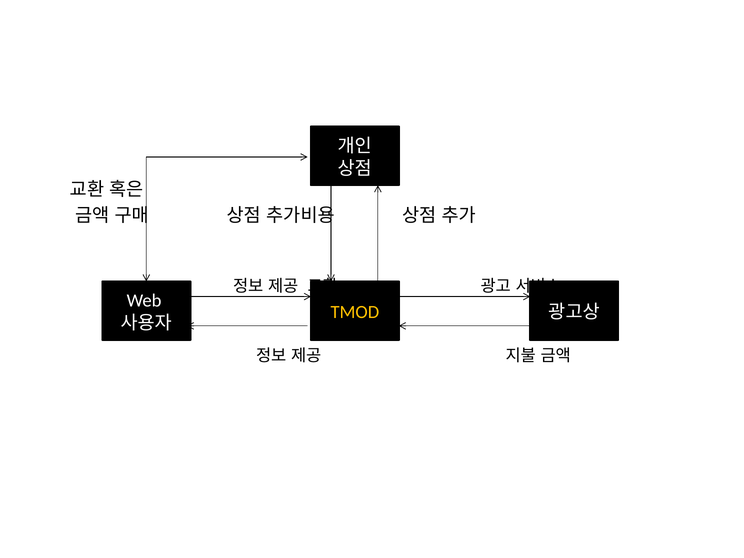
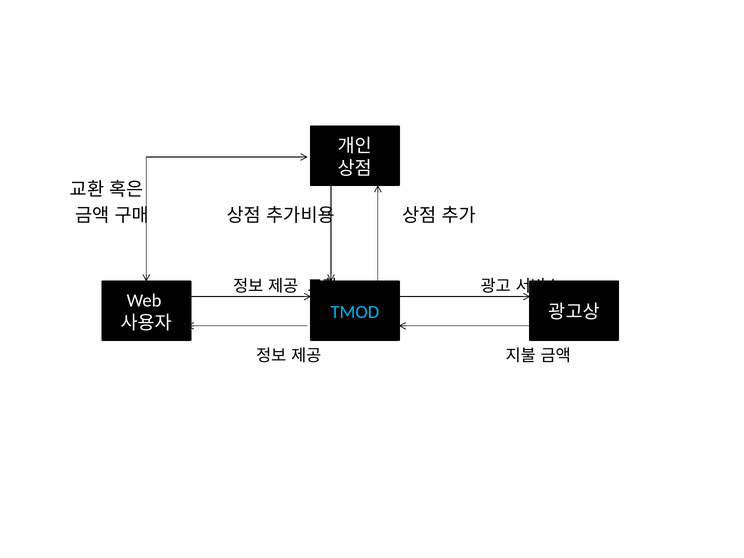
TMOD colour: yellow -> light blue
